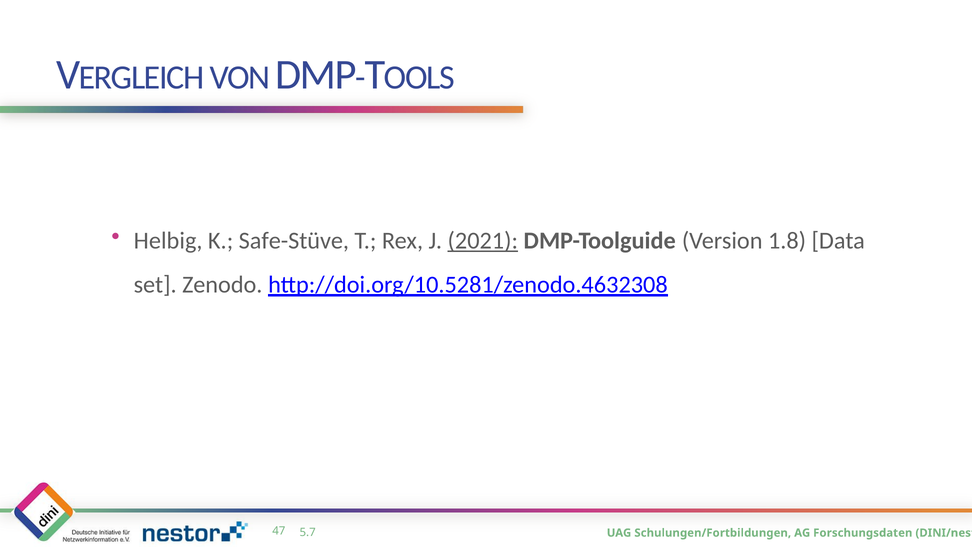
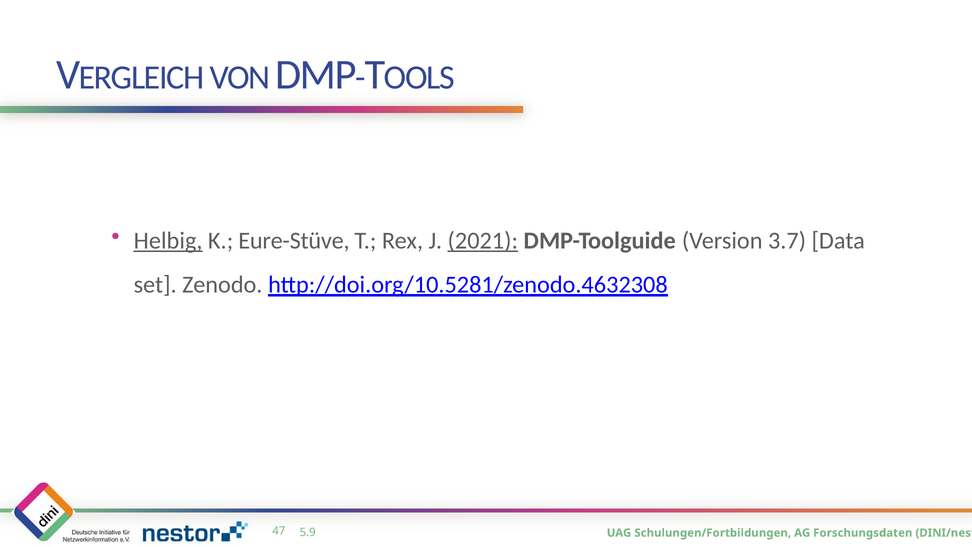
Helbig underline: none -> present
Safe-Stüve: Safe-Stüve -> Eure-Stüve
1.8: 1.8 -> 3.7
5.7: 5.7 -> 5.9
